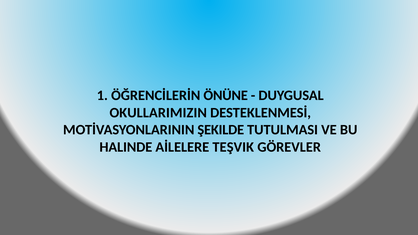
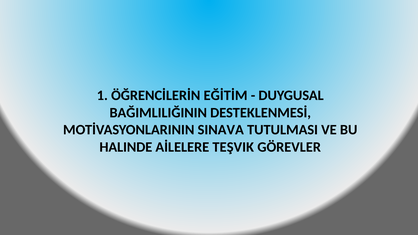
ÖNÜNE: ÖNÜNE -> EĞİTİM
OKULLARIMIZIN: OKULLARIMIZIN -> BAĞIMLILIĞININ
ŞEKILDE: ŞEKILDE -> SINAVA
